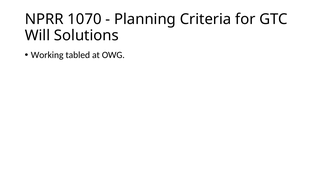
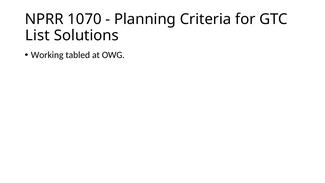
Will: Will -> List
